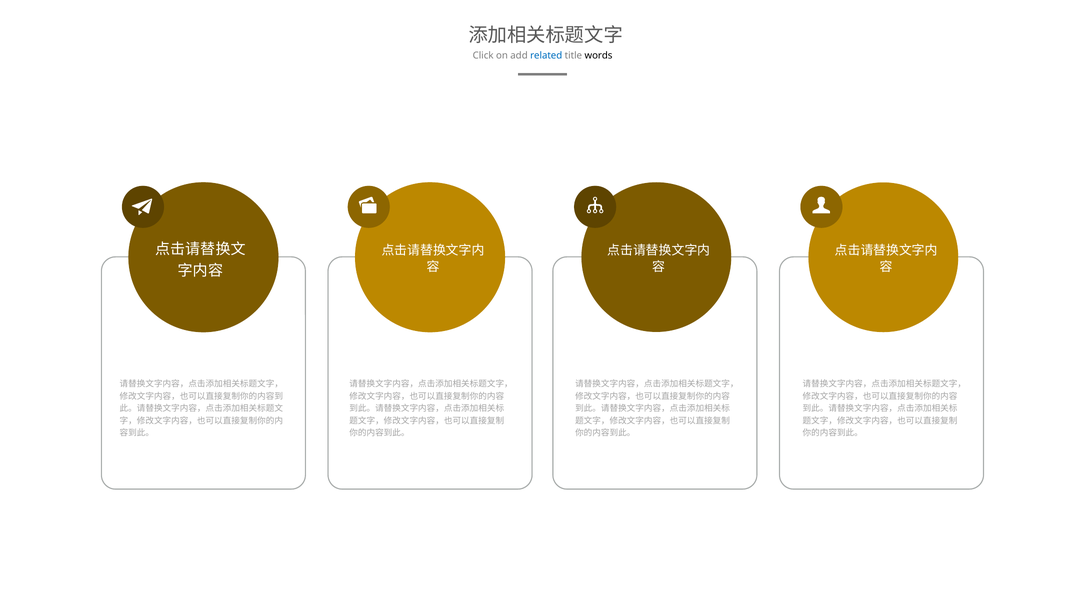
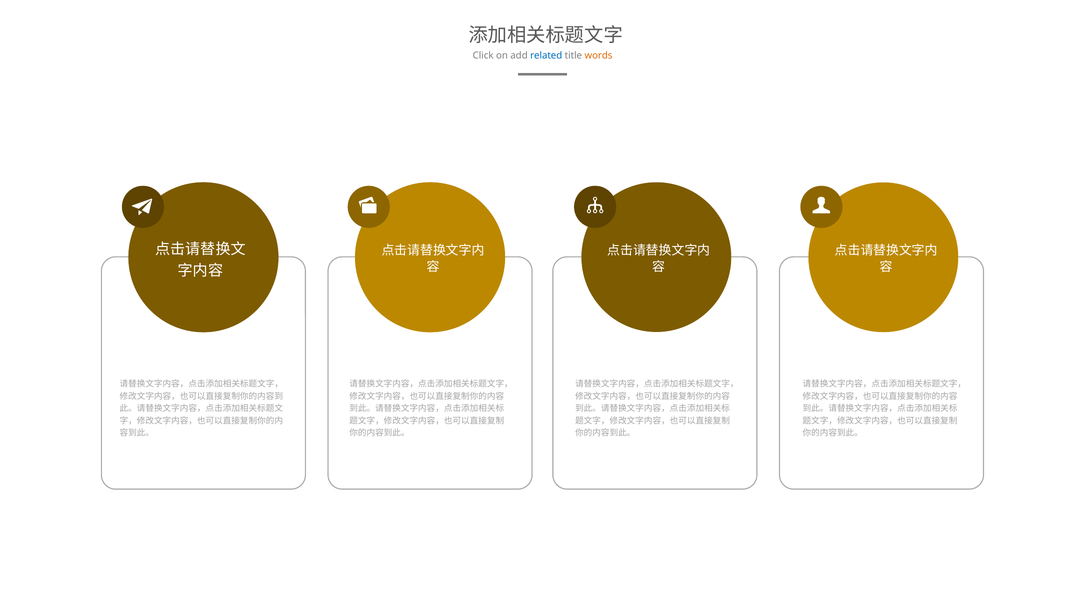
words colour: black -> orange
